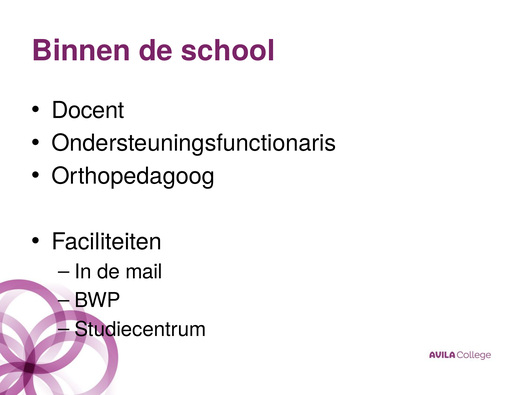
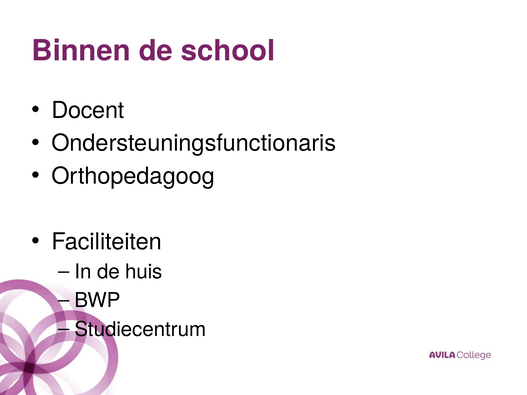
mail: mail -> huis
